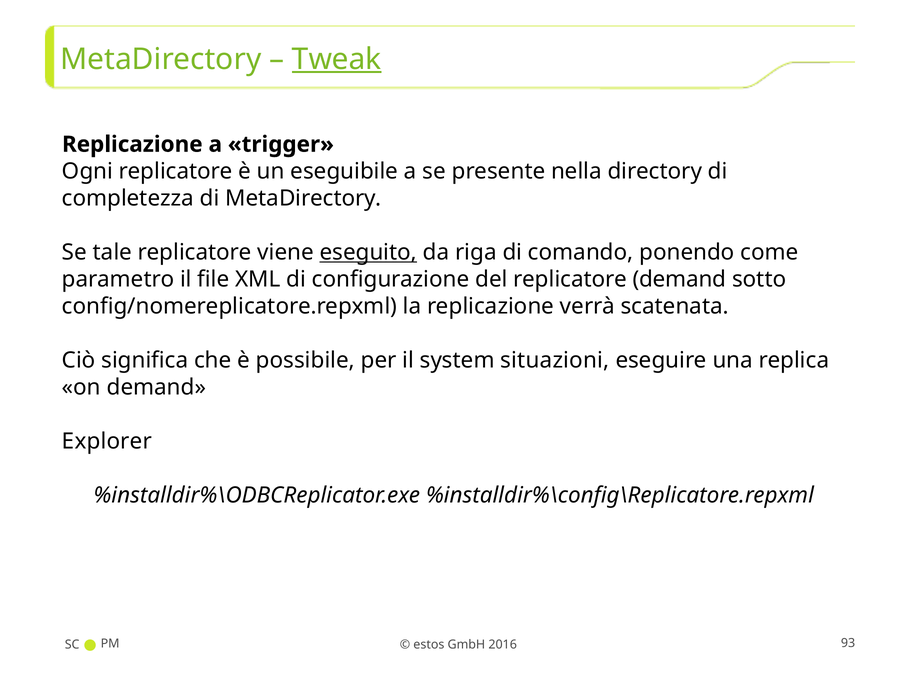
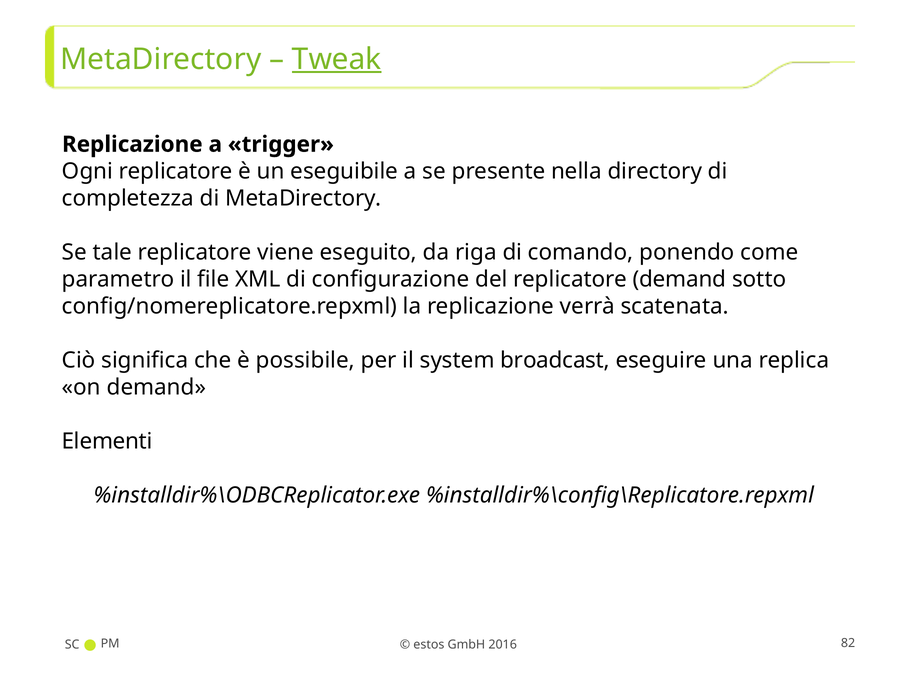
eseguito underline: present -> none
situazioni: situazioni -> broadcast
Explorer: Explorer -> Elementi
93: 93 -> 82
